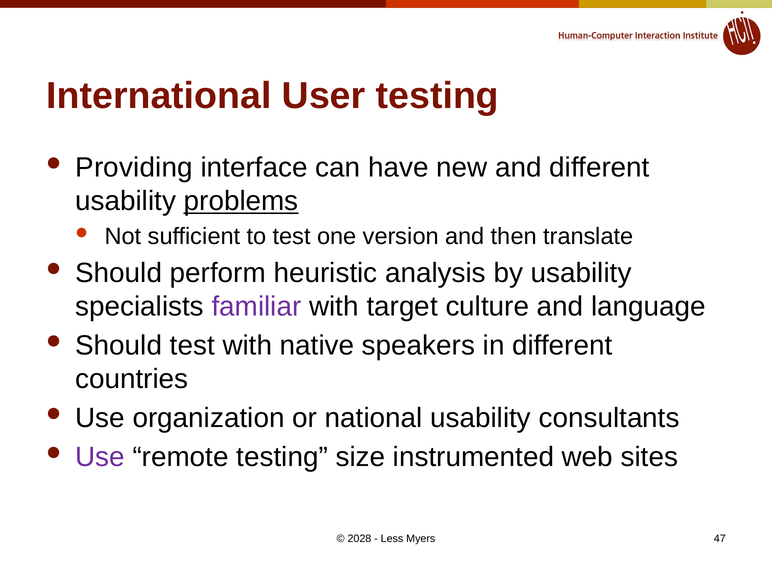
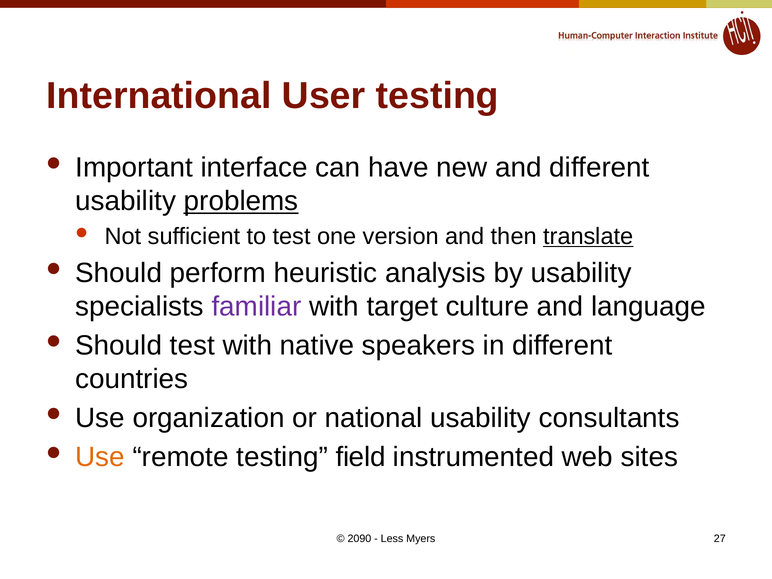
Providing: Providing -> Important
translate underline: none -> present
Use at (100, 457) colour: purple -> orange
size: size -> field
2028: 2028 -> 2090
47: 47 -> 27
